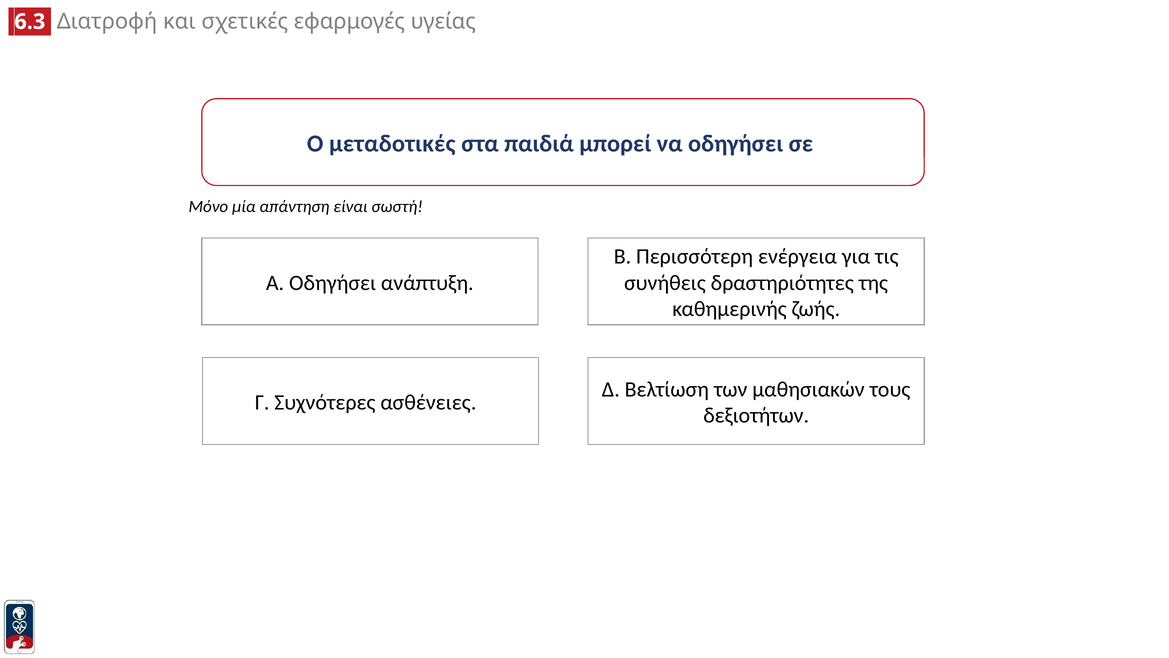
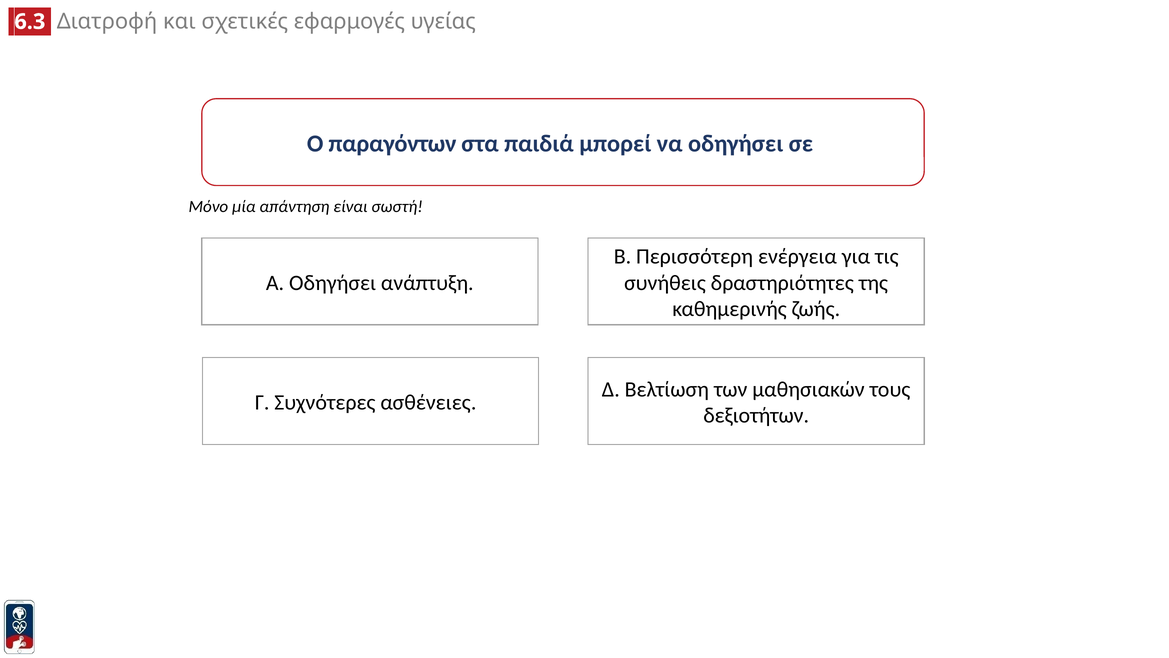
μεταδοτικές: μεταδοτικές -> παραγόντων
